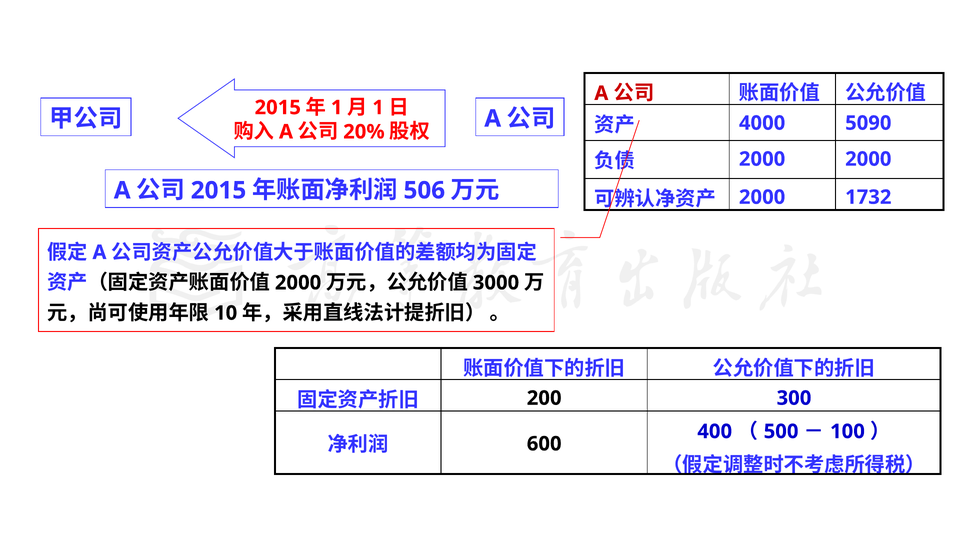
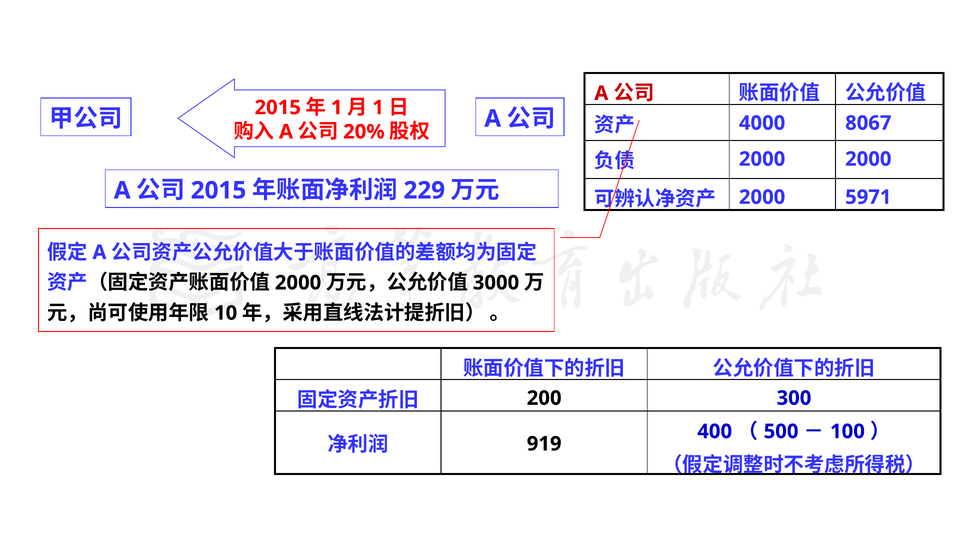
5090: 5090 -> 8067
506: 506 -> 229
1732: 1732 -> 5971
600: 600 -> 919
